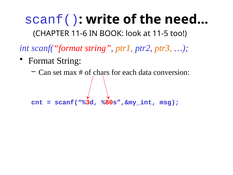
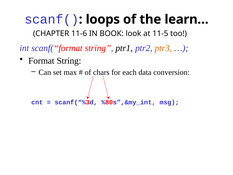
write: write -> loops
need…: need… -> learn…
ptr1 colour: orange -> black
